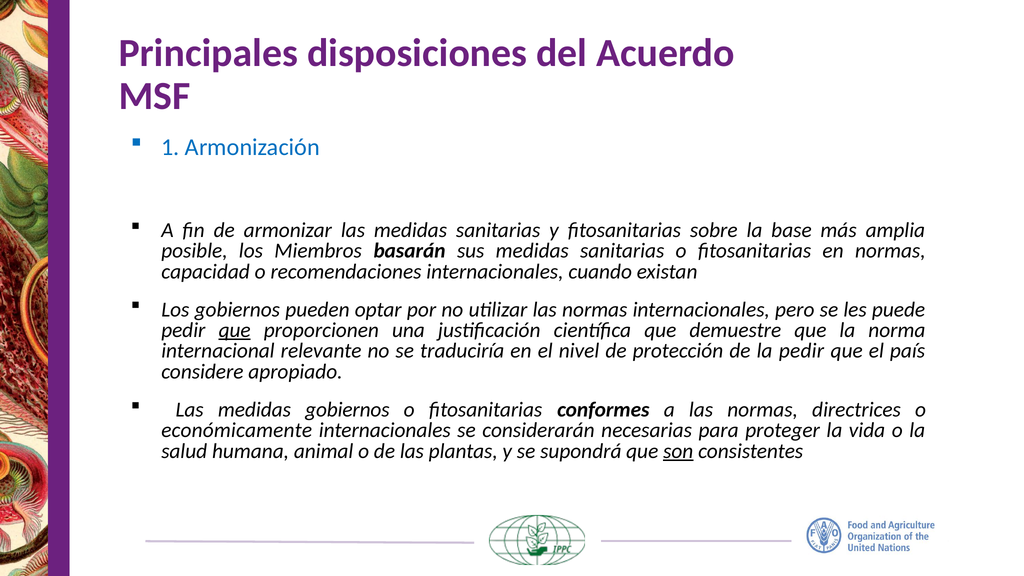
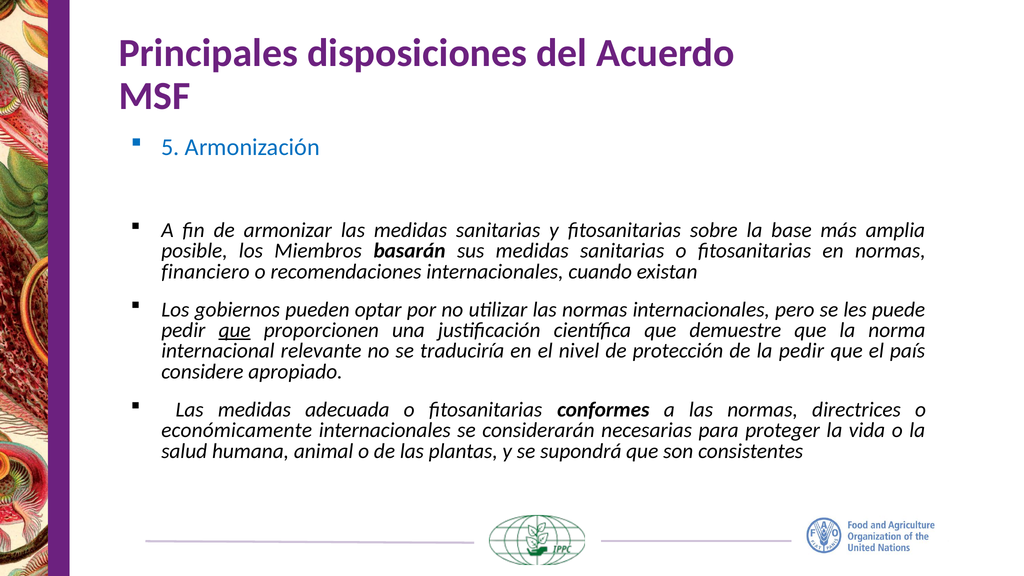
1: 1 -> 5
capacidad: capacidad -> financiero
medidas gobiernos: gobiernos -> adecuada
son underline: present -> none
